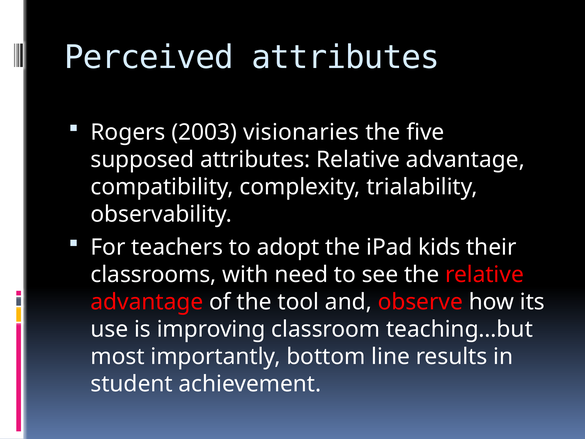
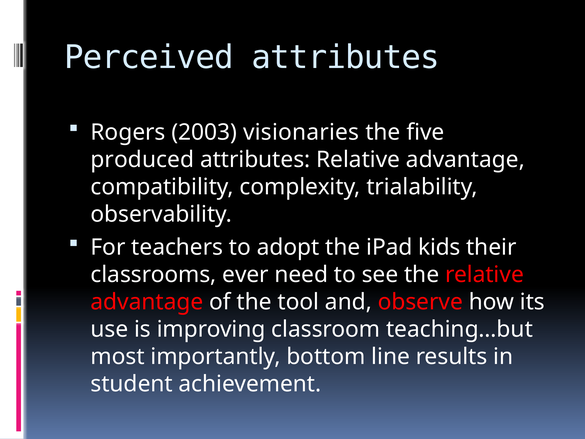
supposed: supposed -> produced
with: with -> ever
